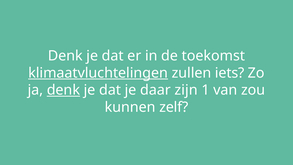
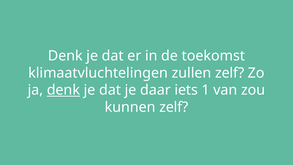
klimaatvluchtelingen underline: present -> none
zullen iets: iets -> zelf
zijn: zijn -> iets
